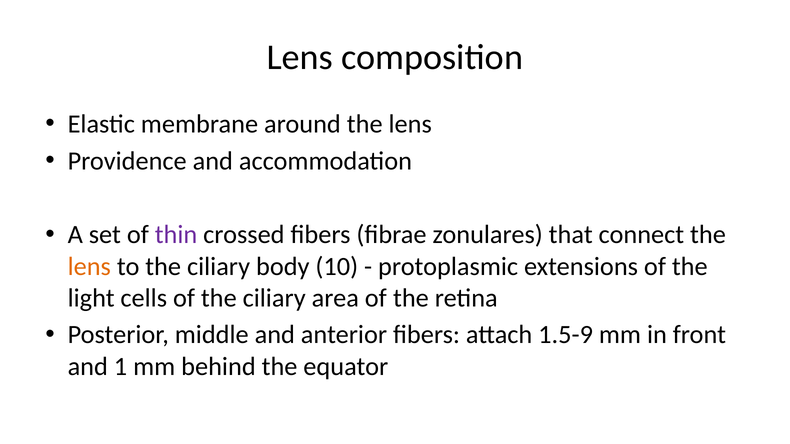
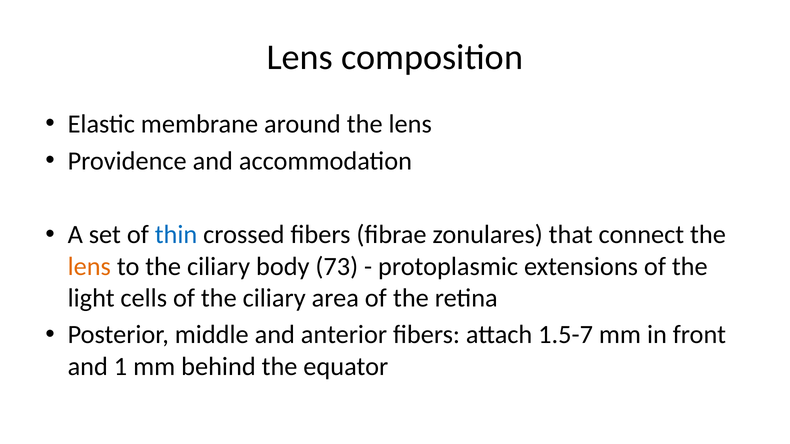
thin colour: purple -> blue
10: 10 -> 73
1.5-9: 1.5-9 -> 1.5-7
